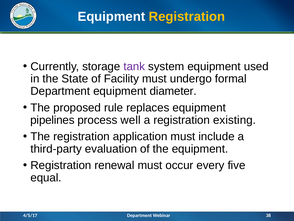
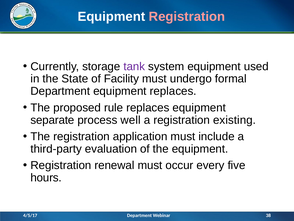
Registration at (187, 16) colour: yellow -> pink
equipment diameter: diameter -> replaces
pipelines: pipelines -> separate
equal: equal -> hours
